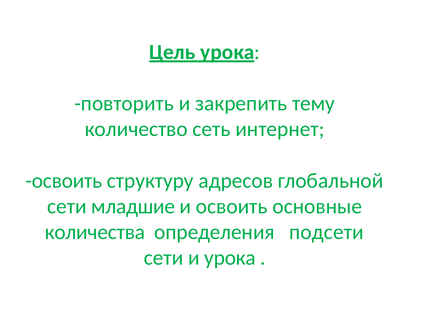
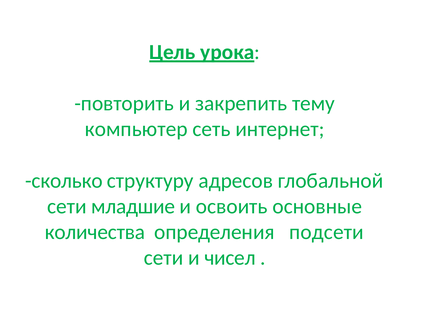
количество: количество -> компьютер
освоить at (64, 181): освоить -> сколько
и урока: урока -> чисел
